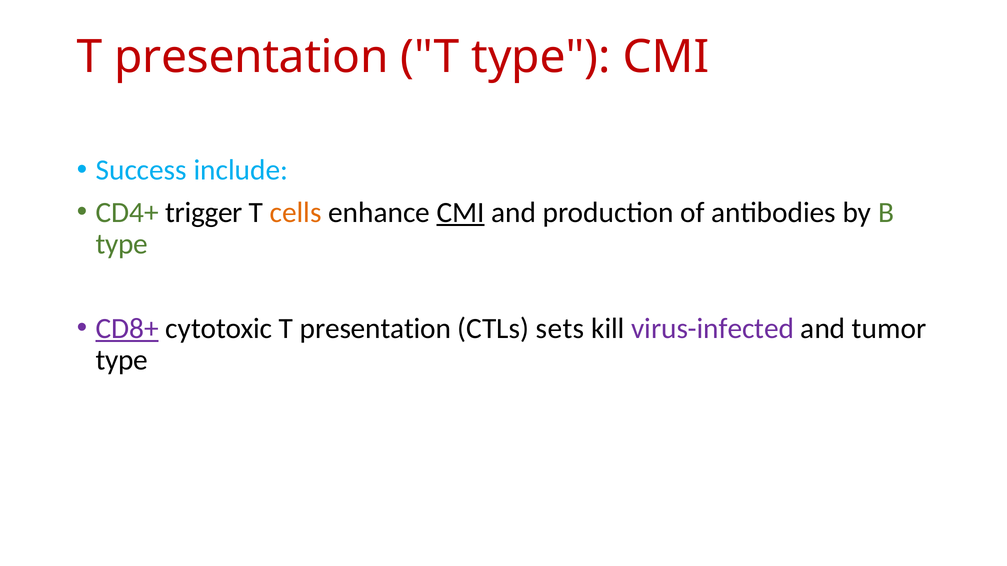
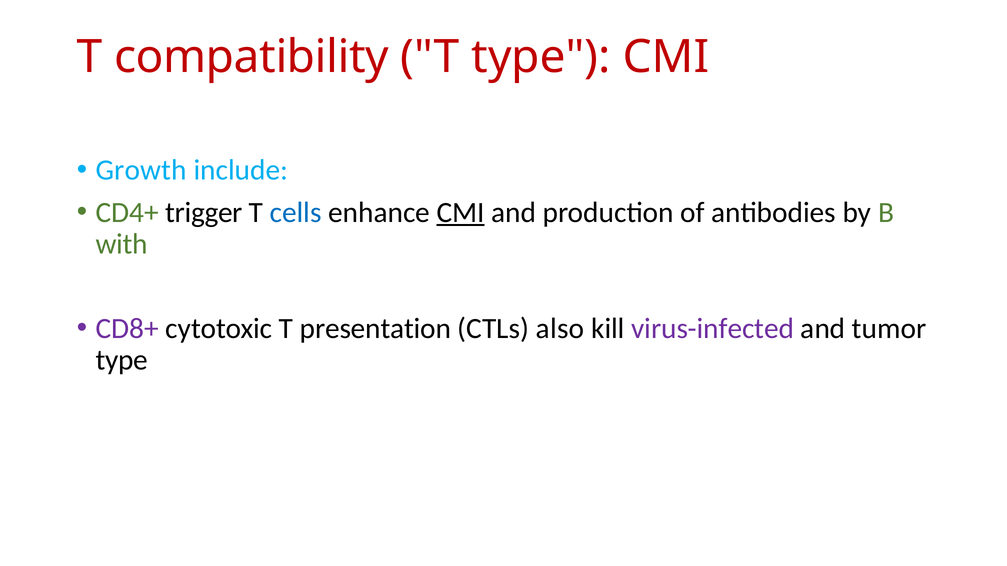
presentation at (251, 57): presentation -> compatibility
Success: Success -> Growth
cells colour: orange -> blue
type at (122, 244): type -> with
CD8+ underline: present -> none
sets: sets -> also
